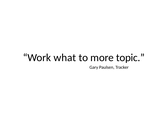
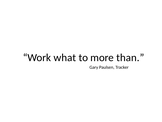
topic: topic -> than
